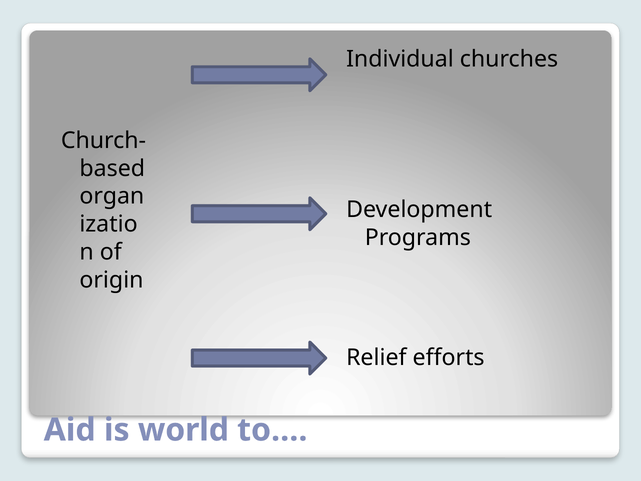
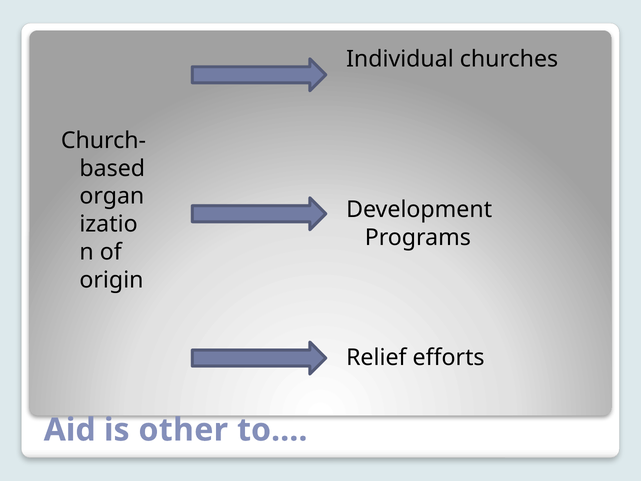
world: world -> other
